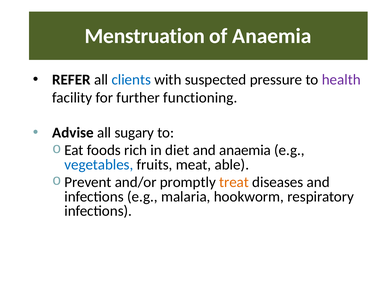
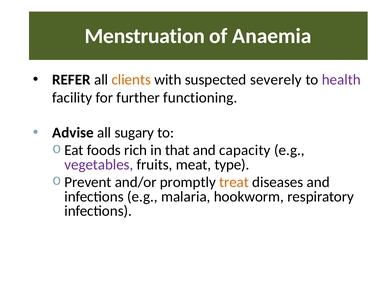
clients colour: blue -> orange
pressure: pressure -> severely
diet: diet -> that
and anaemia: anaemia -> capacity
vegetables colour: blue -> purple
able: able -> type
